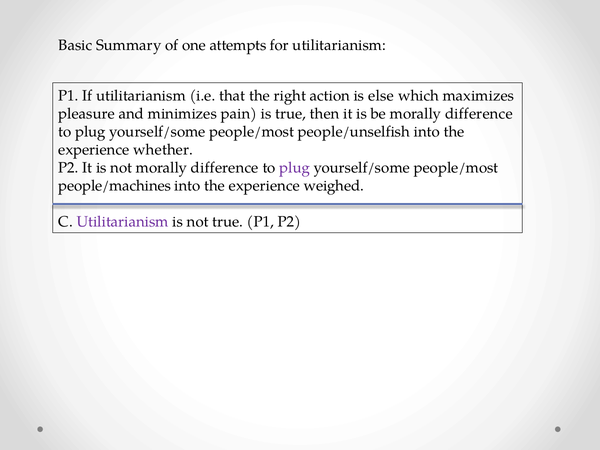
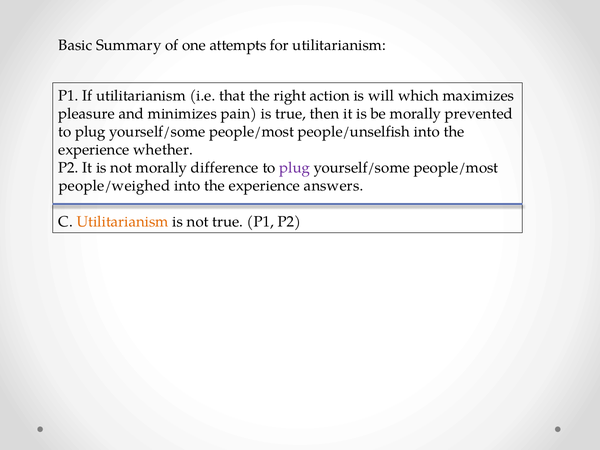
else: else -> will
be morally difference: difference -> prevented
people/machines: people/machines -> people/weighed
weighed: weighed -> answers
Utilitarianism at (123, 222) colour: purple -> orange
